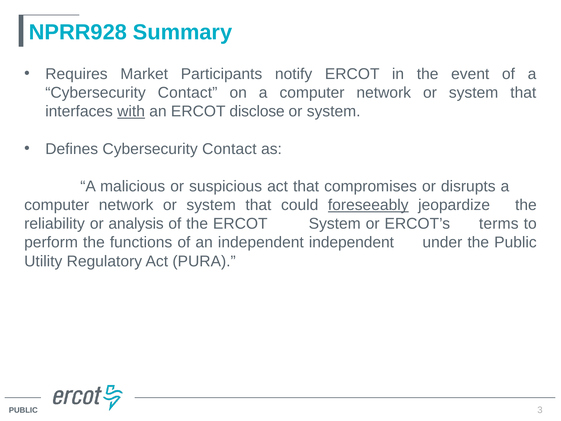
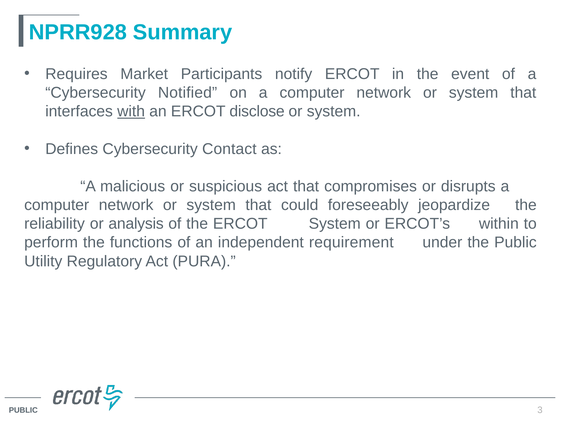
Contact at (188, 93): Contact -> Notified
foreseeably underline: present -> none
terms: terms -> within
independent independent: independent -> requirement
